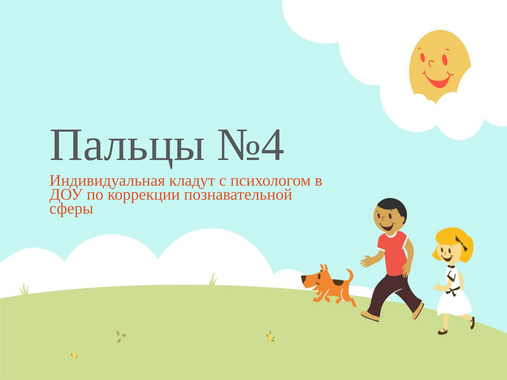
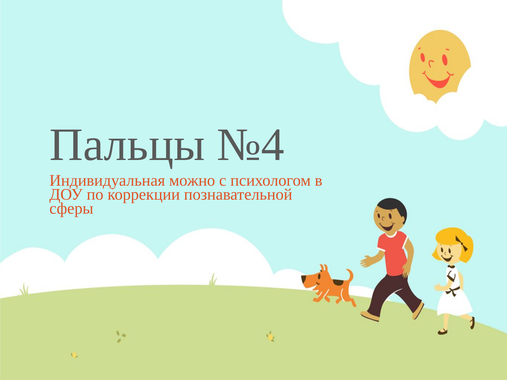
кладут: кладут -> можно
